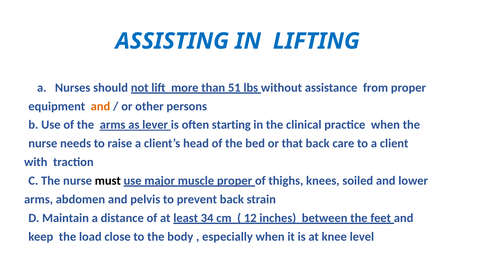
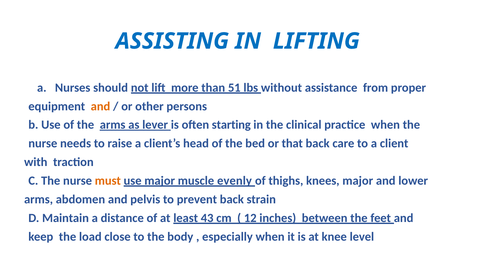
must colour: black -> orange
muscle proper: proper -> evenly
knees soiled: soiled -> major
34: 34 -> 43
